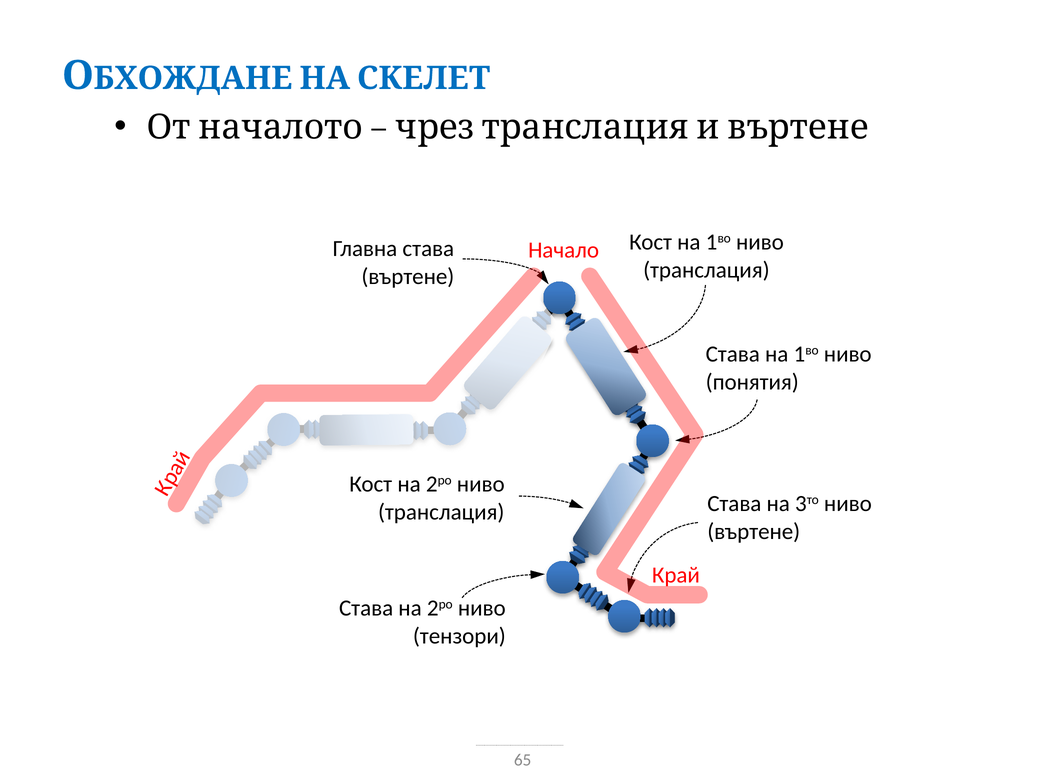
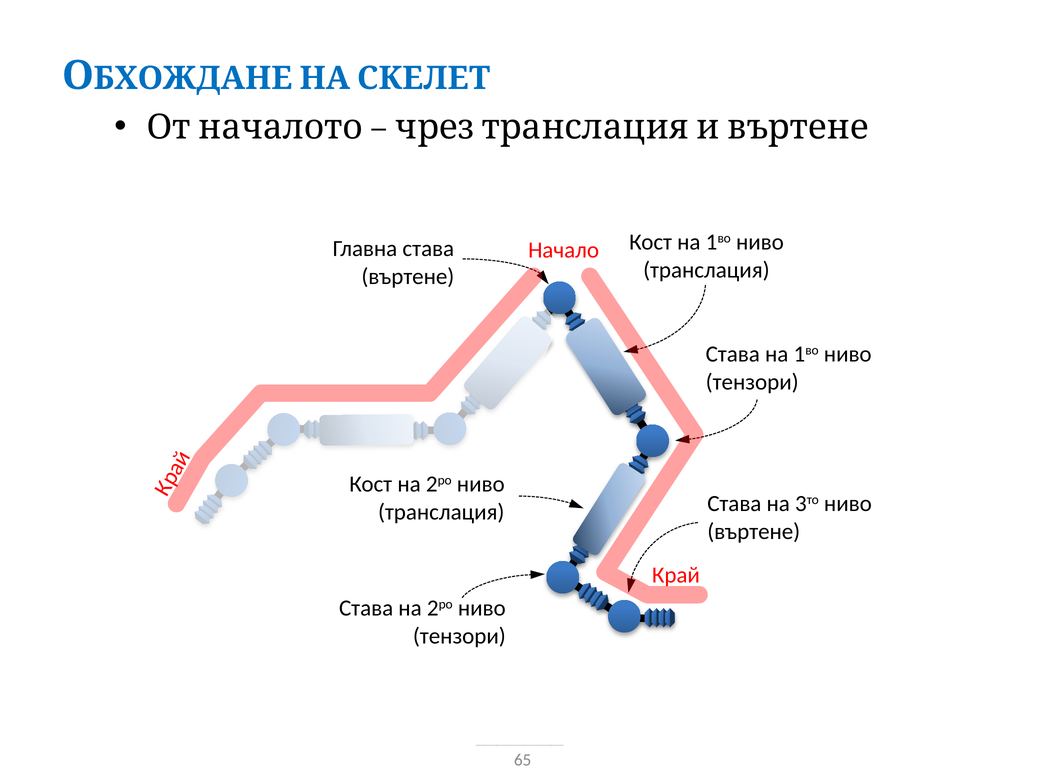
понятия at (752, 382): понятия -> тензори
